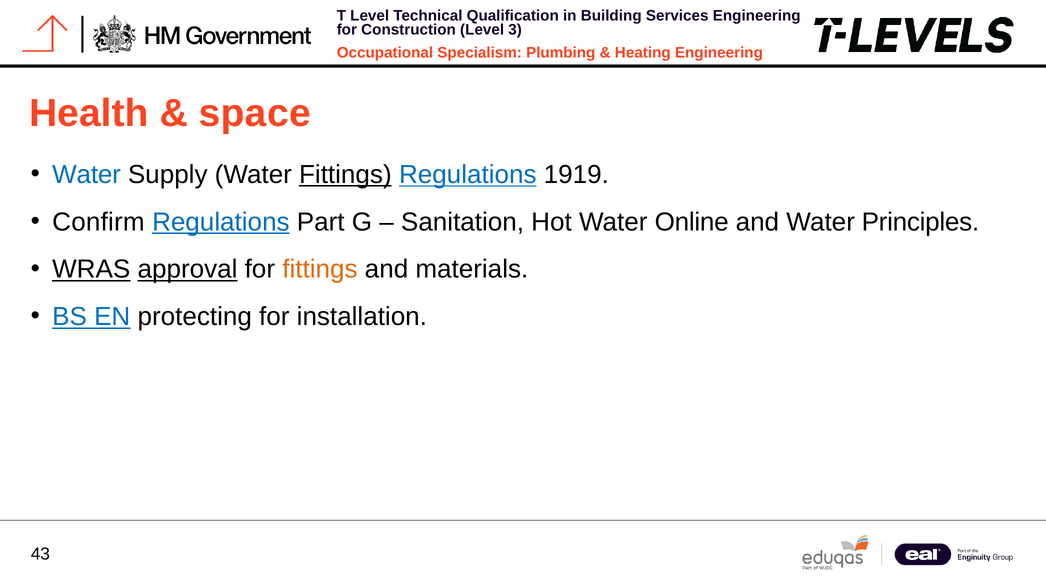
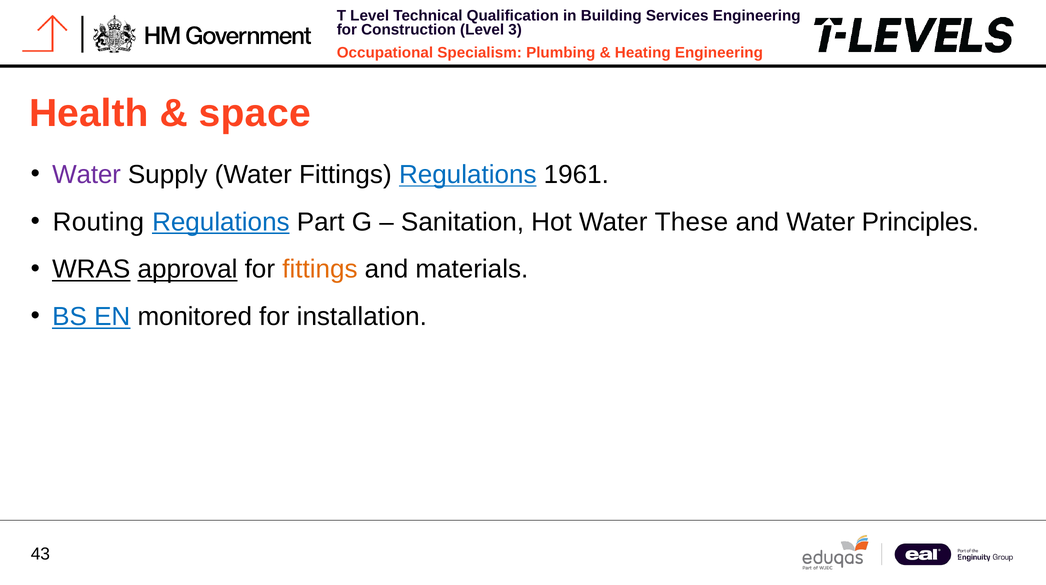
Water at (87, 174) colour: blue -> purple
Fittings at (345, 174) underline: present -> none
1919: 1919 -> 1961
Confirm: Confirm -> Routing
Online: Online -> These
protecting: protecting -> monitored
